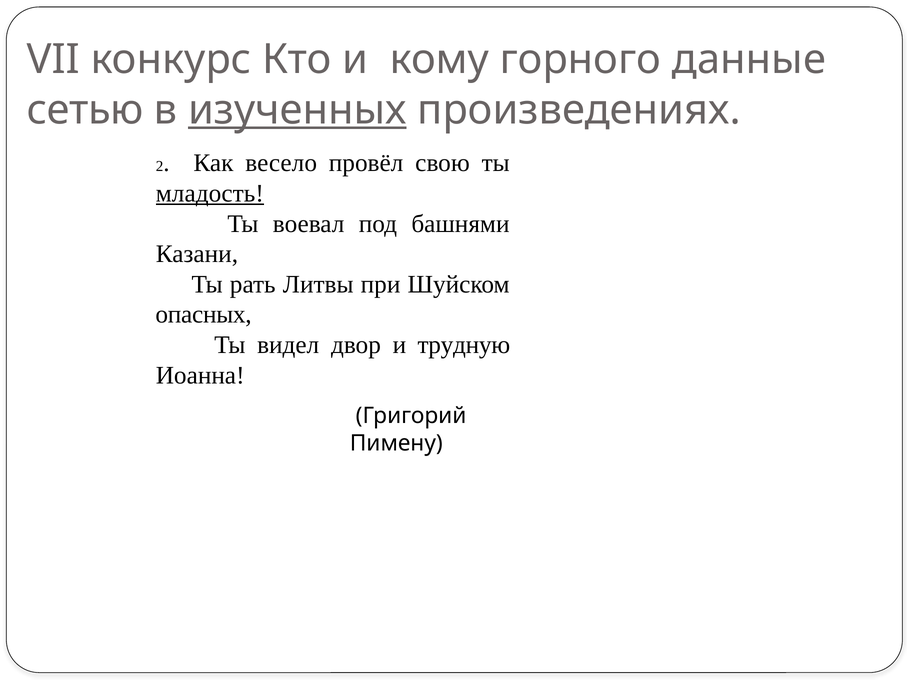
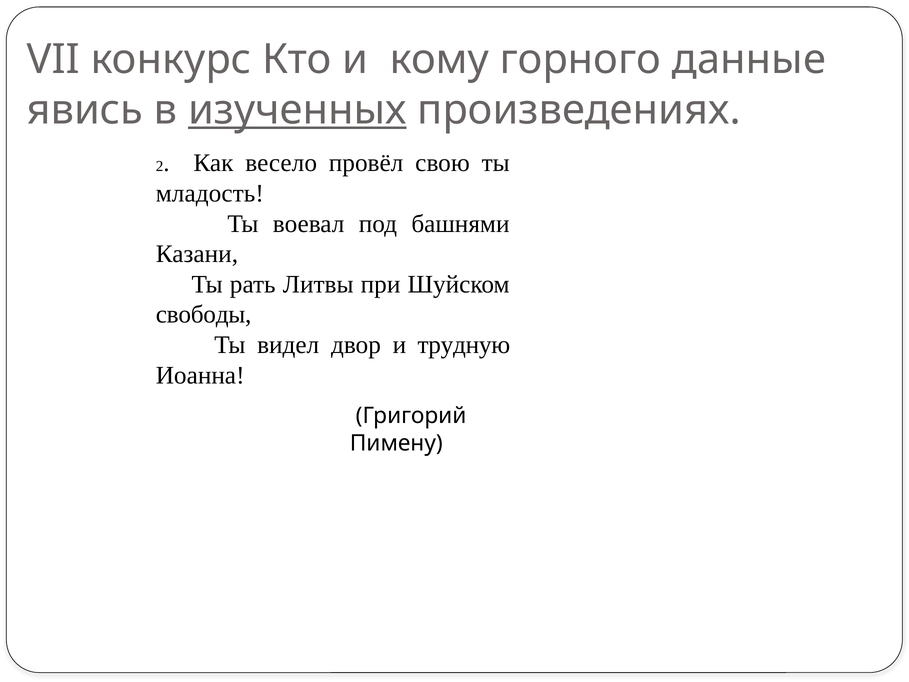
сетью: сетью -> явись
младость underline: present -> none
опасных: опасных -> свободы
